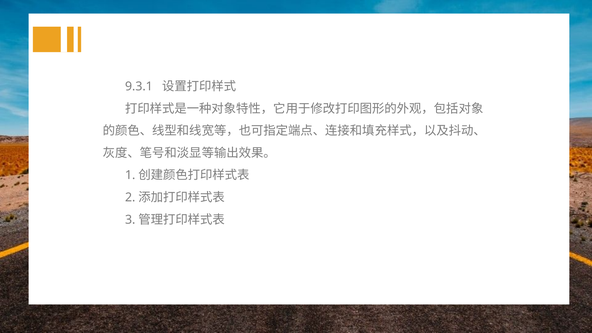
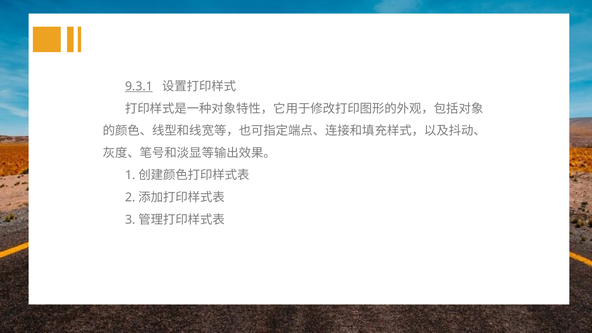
9.3.1 underline: none -> present
